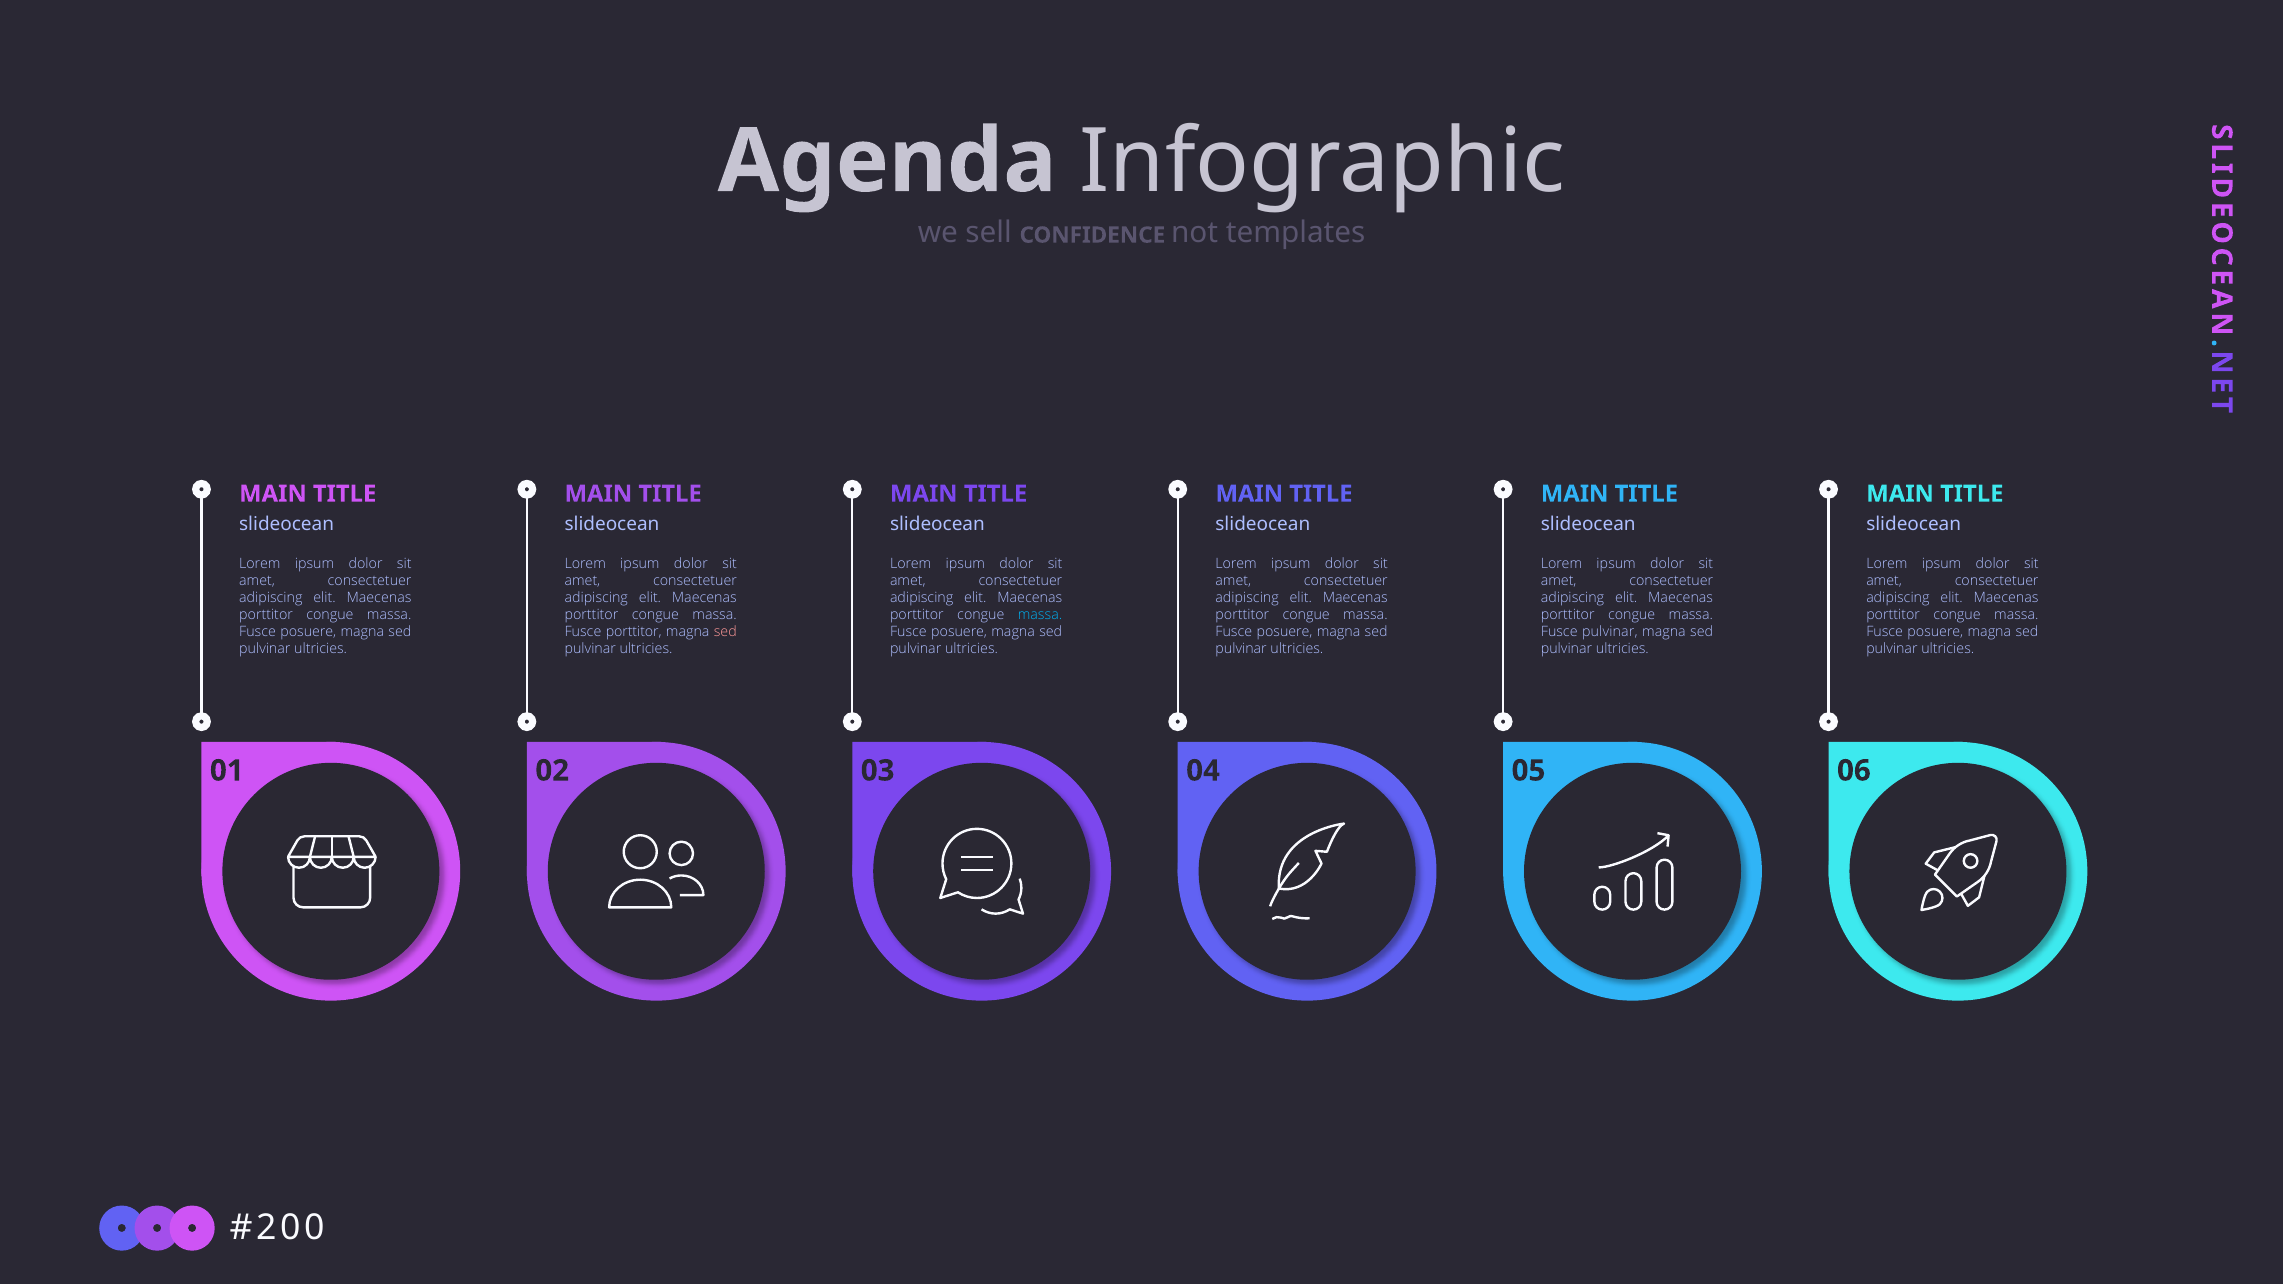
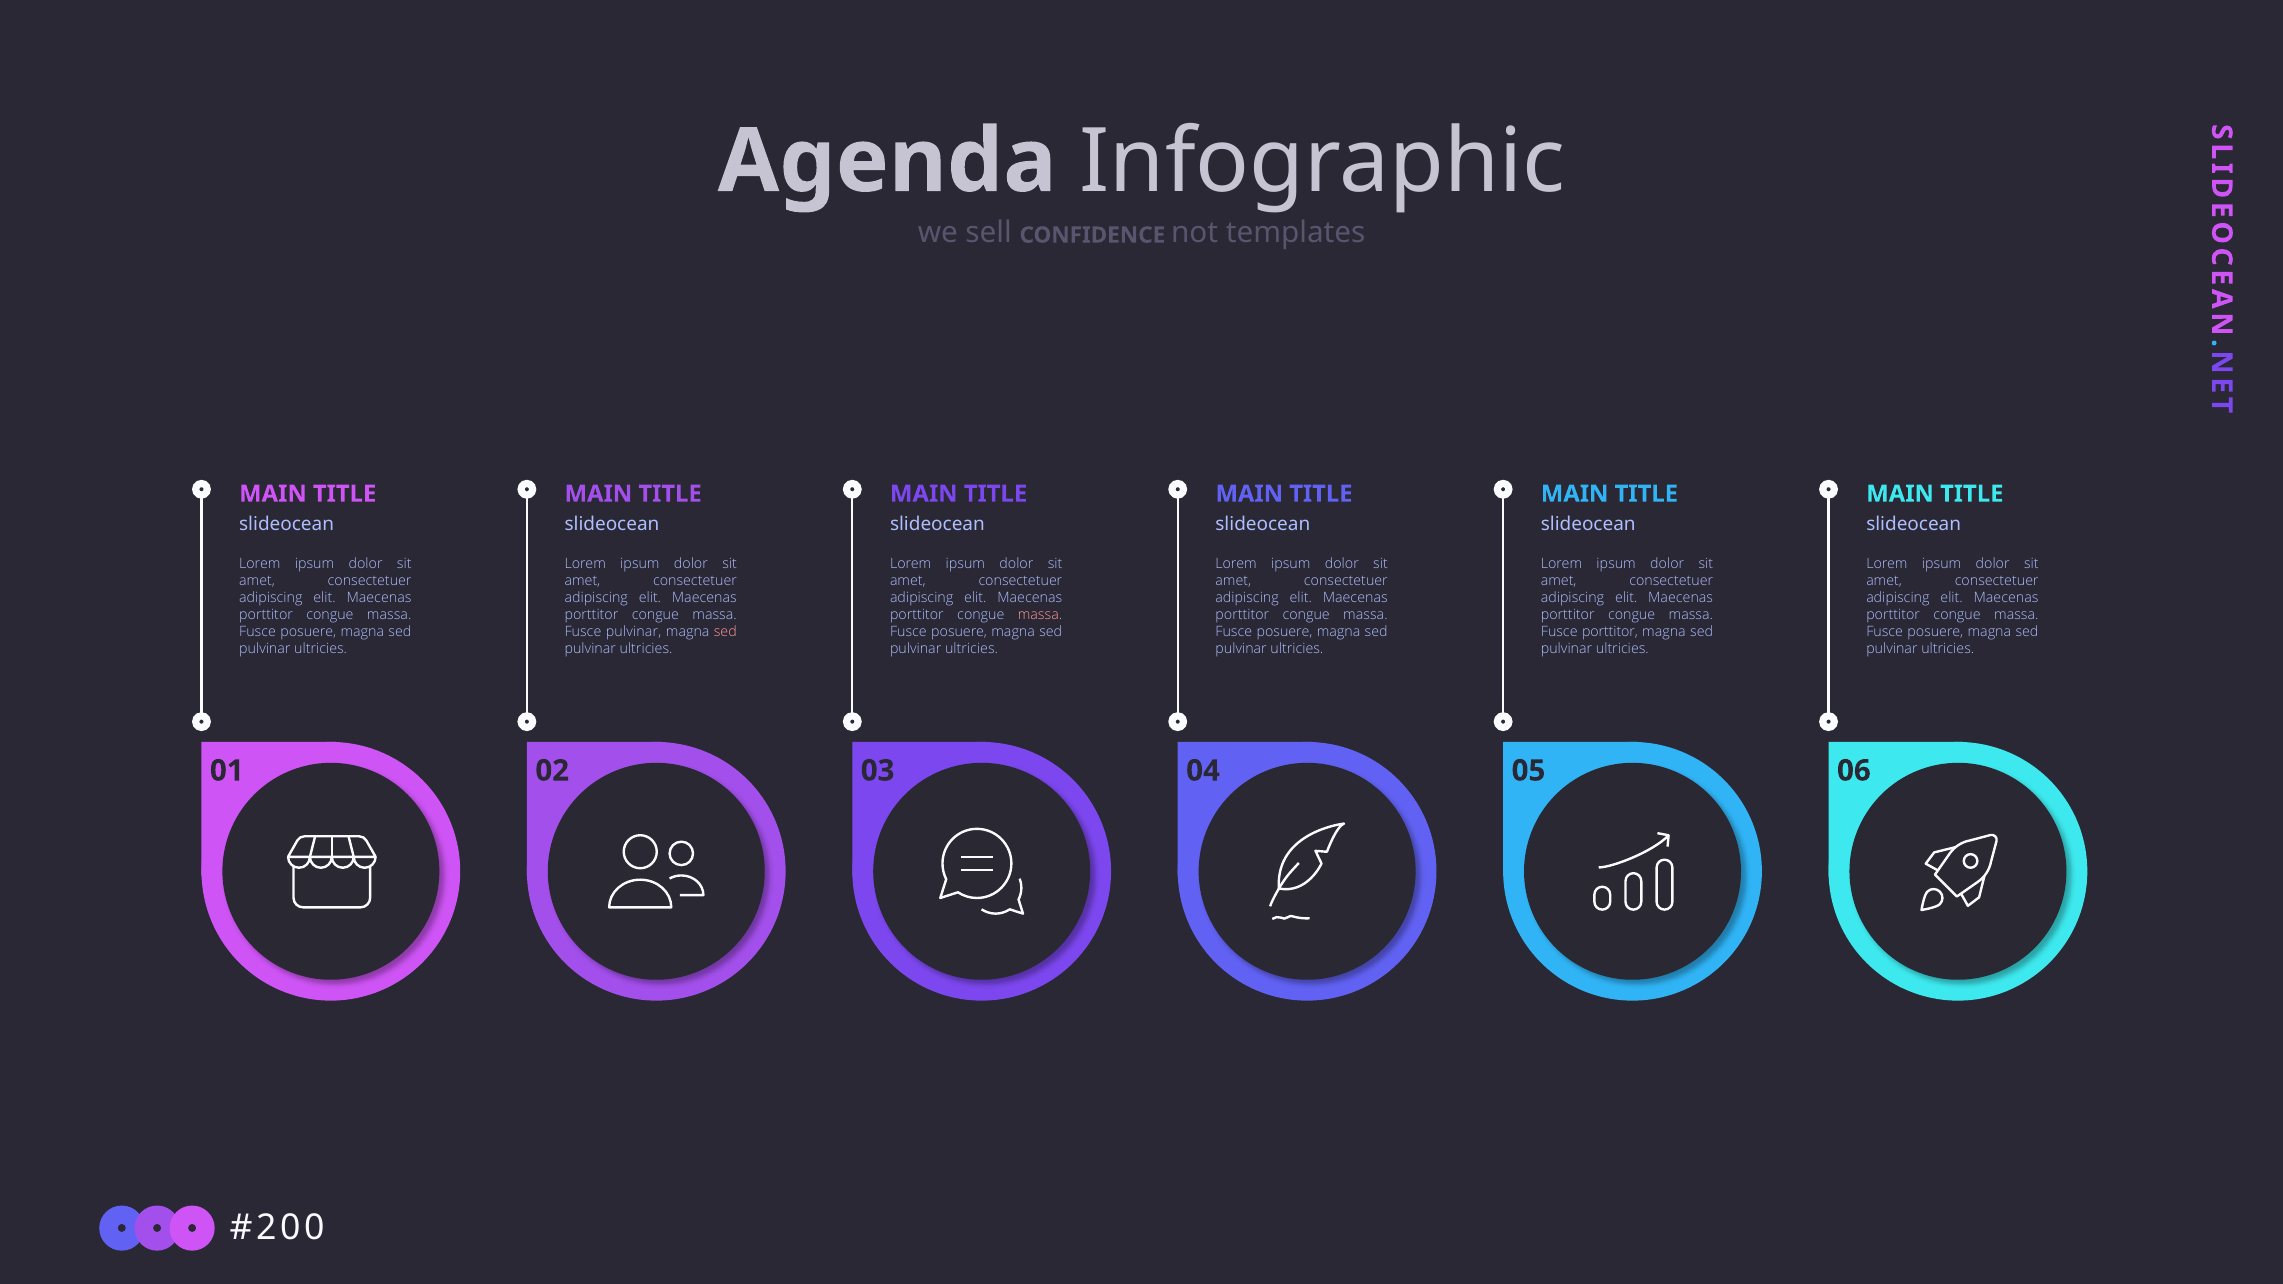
massa at (1040, 615) colour: light blue -> pink
Fusce porttitor: porttitor -> pulvinar
Fusce pulvinar: pulvinar -> porttitor
